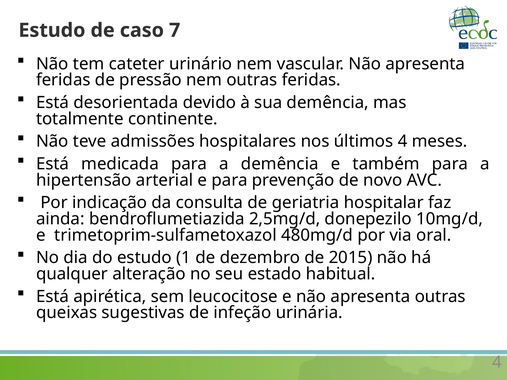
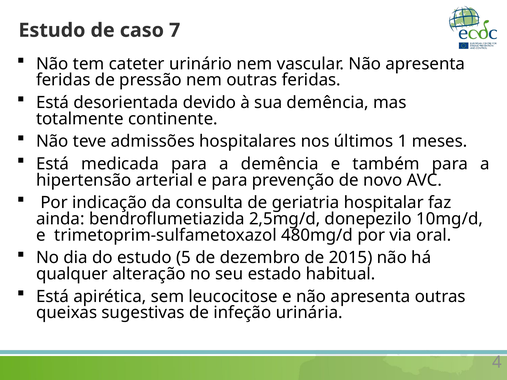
últimos 4: 4 -> 1
1: 1 -> 5
